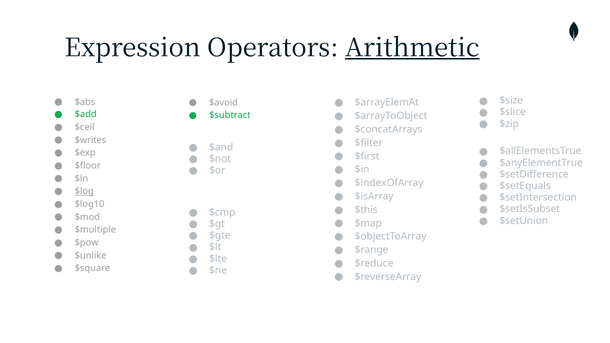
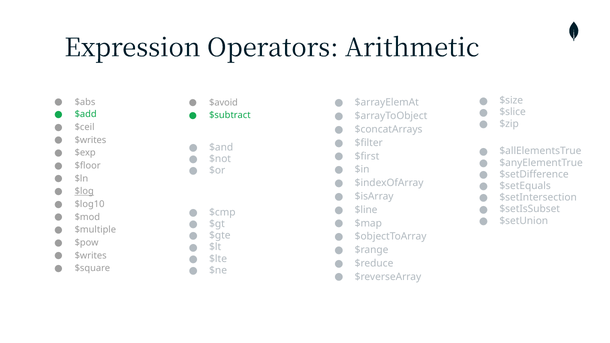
Arithmetic underline: present -> none
$this: $this -> $line
$unlike at (91, 256): $unlike -> $writes
